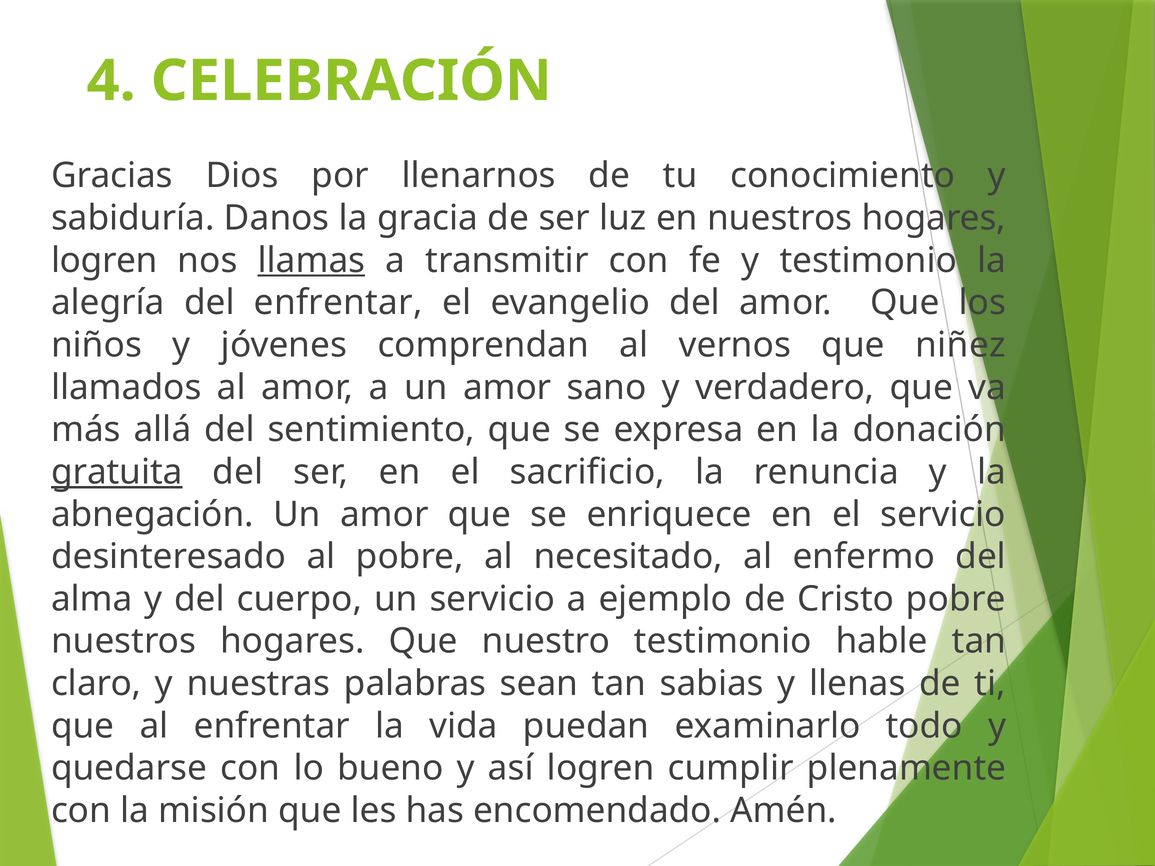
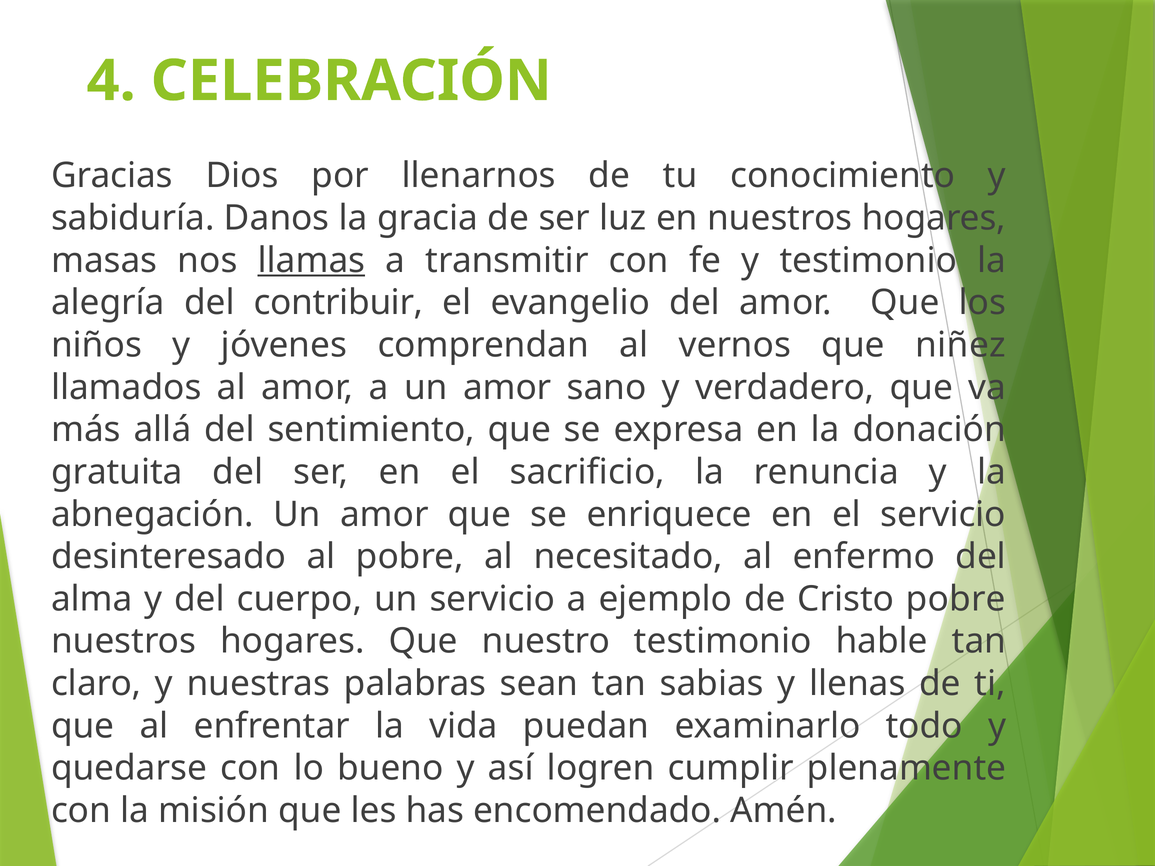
logren at (104, 261): logren -> masas
del enfrentar: enfrentar -> contribuir
gratuita underline: present -> none
